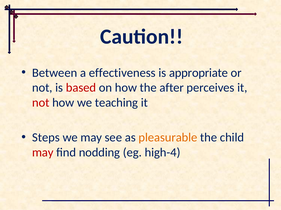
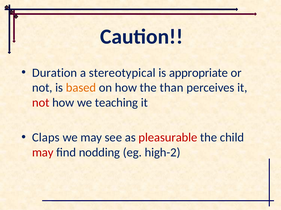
Between: Between -> Duration
effectiveness: effectiveness -> stereotypical
based colour: red -> orange
after: after -> than
Steps: Steps -> Claps
pleasurable colour: orange -> red
high-4: high-4 -> high-2
